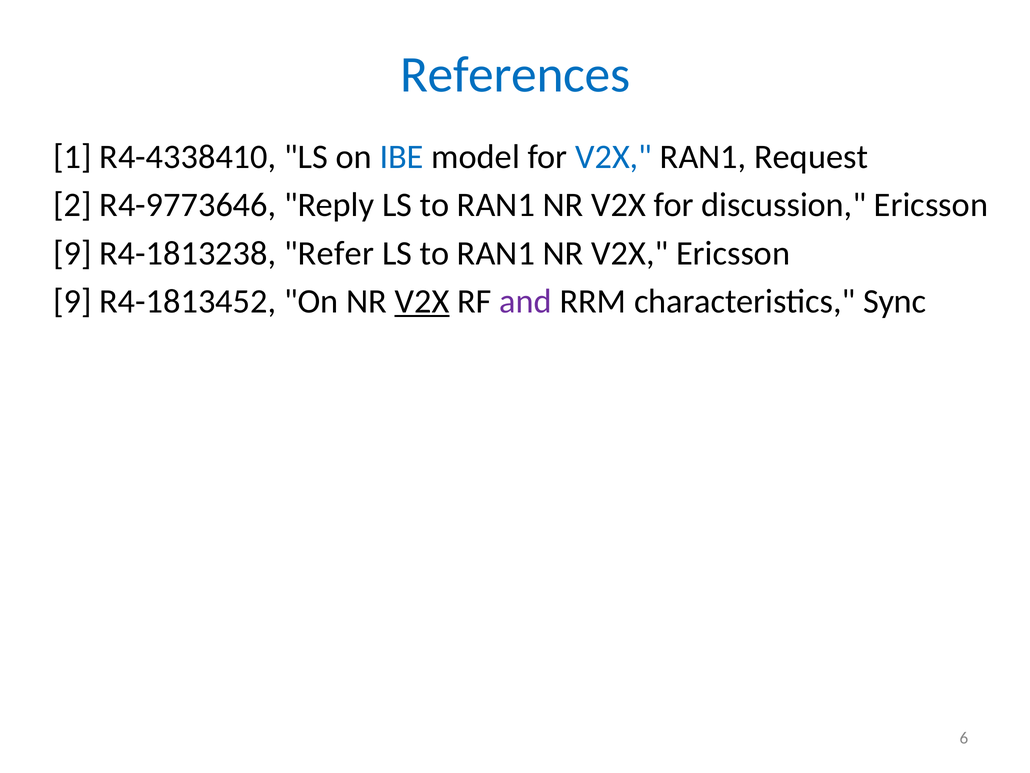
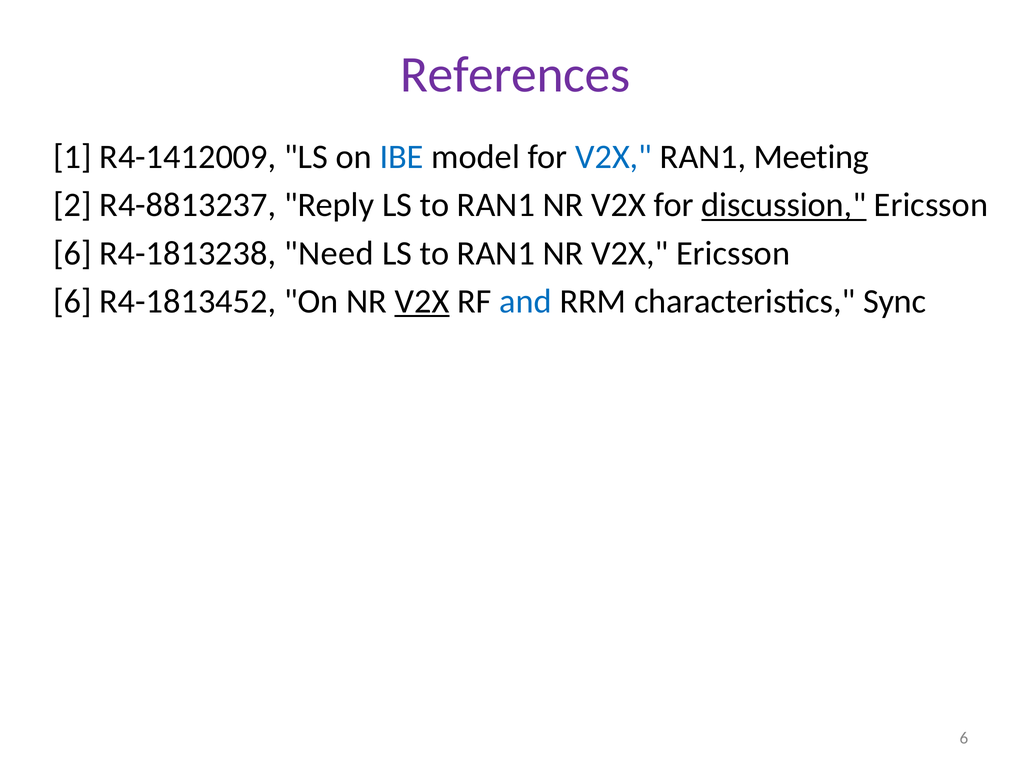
References colour: blue -> purple
R4-4338410: R4-4338410 -> R4-1412009
Request: Request -> Meeting
R4-9773646: R4-9773646 -> R4-8813237
discussion underline: none -> present
9 at (72, 253): 9 -> 6
Refer: Refer -> Need
9 at (72, 301): 9 -> 6
and colour: purple -> blue
